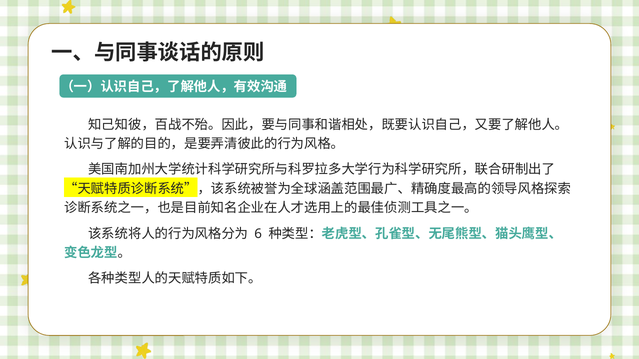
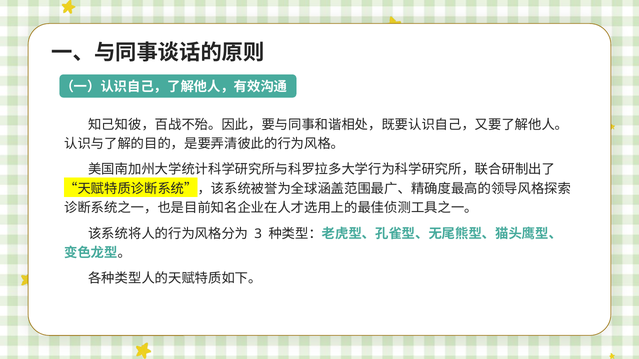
6: 6 -> 3
